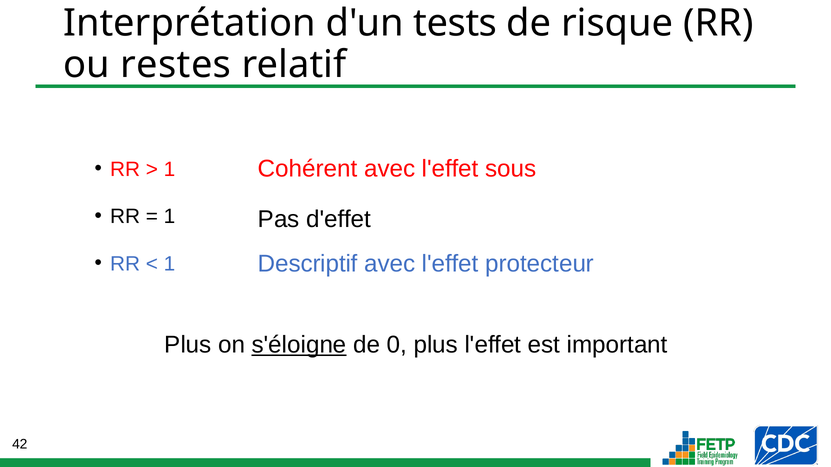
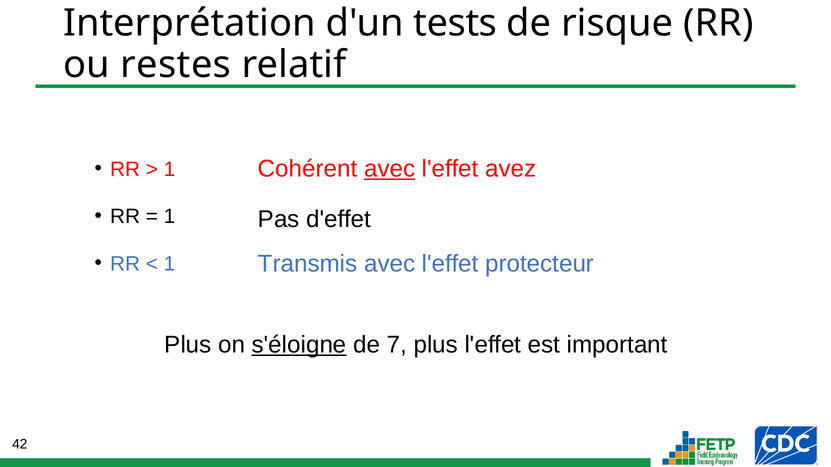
avec at (390, 169) underline: none -> present
sous: sous -> avez
Descriptif: Descriptif -> Transmis
0: 0 -> 7
